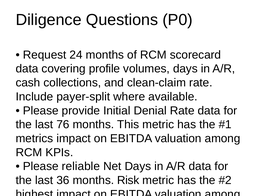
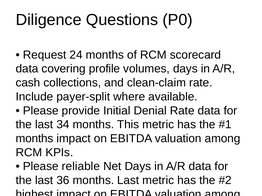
76: 76 -> 34
metrics at (34, 139): metrics -> months
months Risk: Risk -> Last
